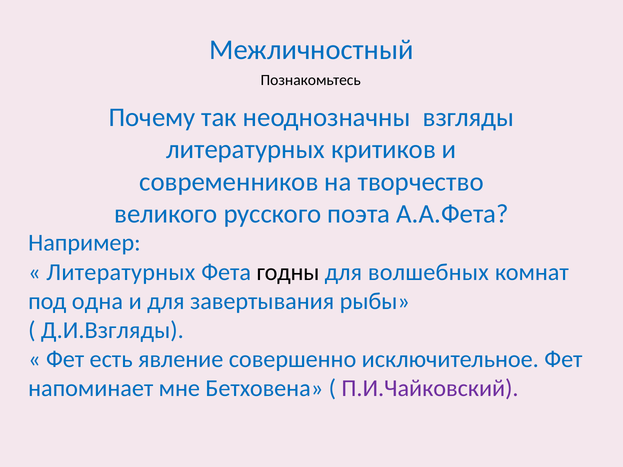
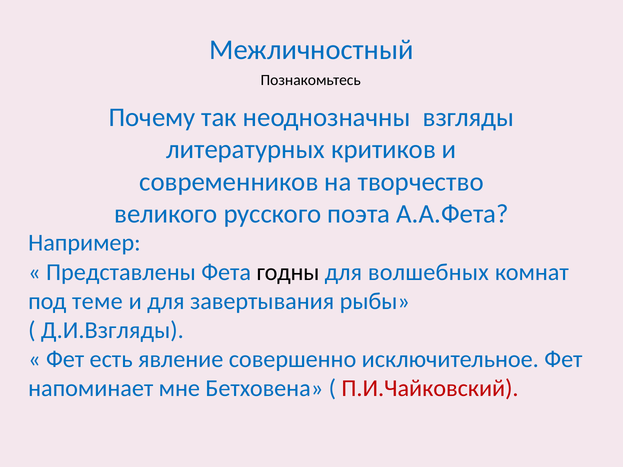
Литературных at (121, 272): Литературных -> Представлены
одна: одна -> теме
П.И.Чайковский colour: purple -> red
